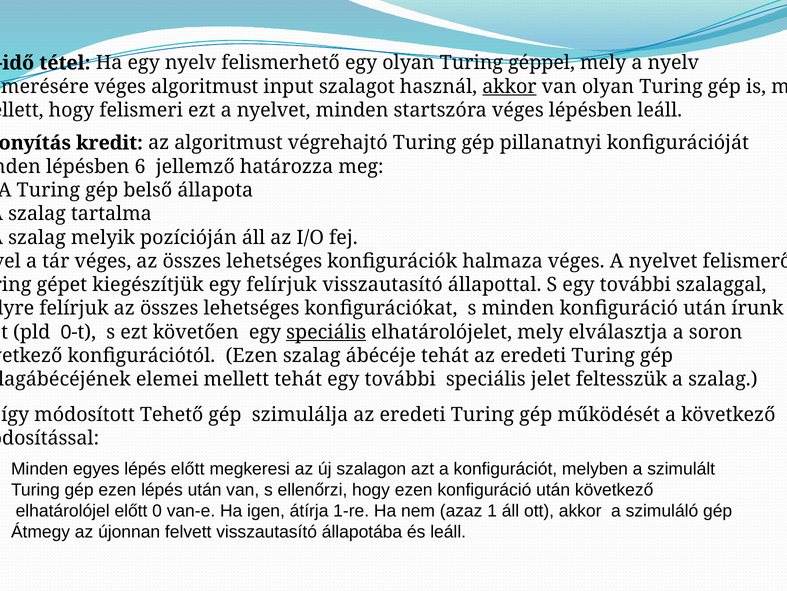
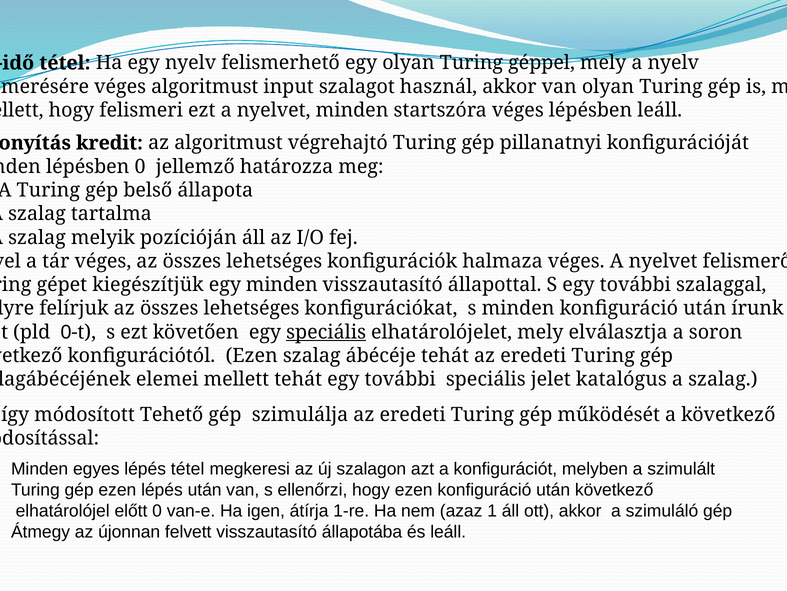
akkor at (509, 86) underline: present -> none
lépésben 6: 6 -> 0
egy felírjuk: felírjuk -> minden
feltesszük: feltesszük -> katalógus
lépés előtt: előtt -> tétel
